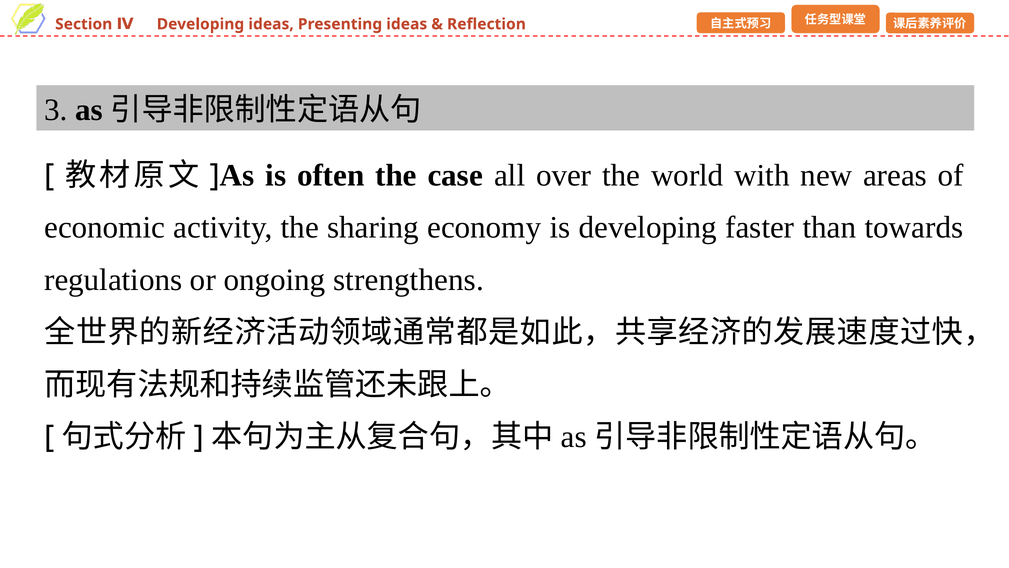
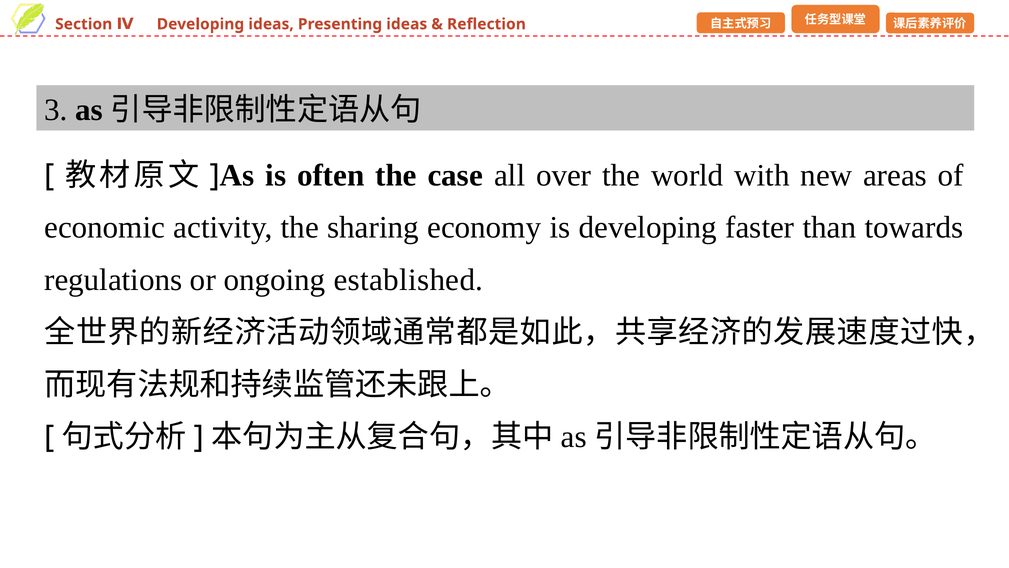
strengthens: strengthens -> established
